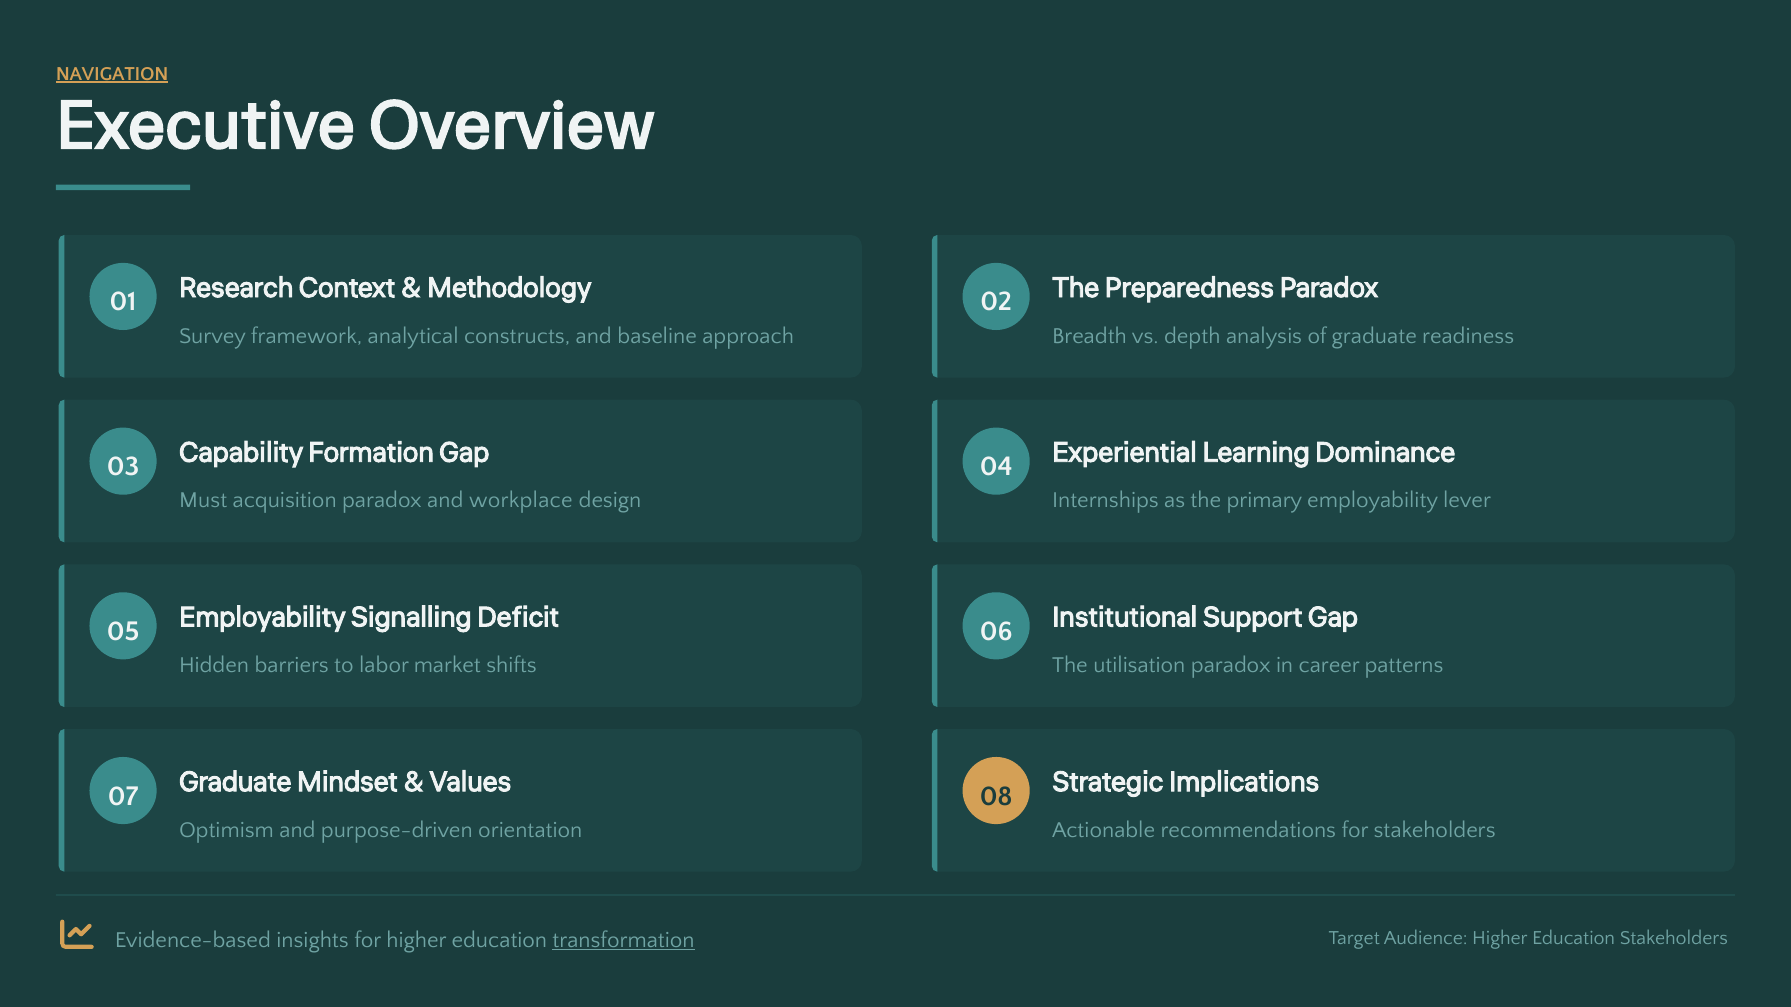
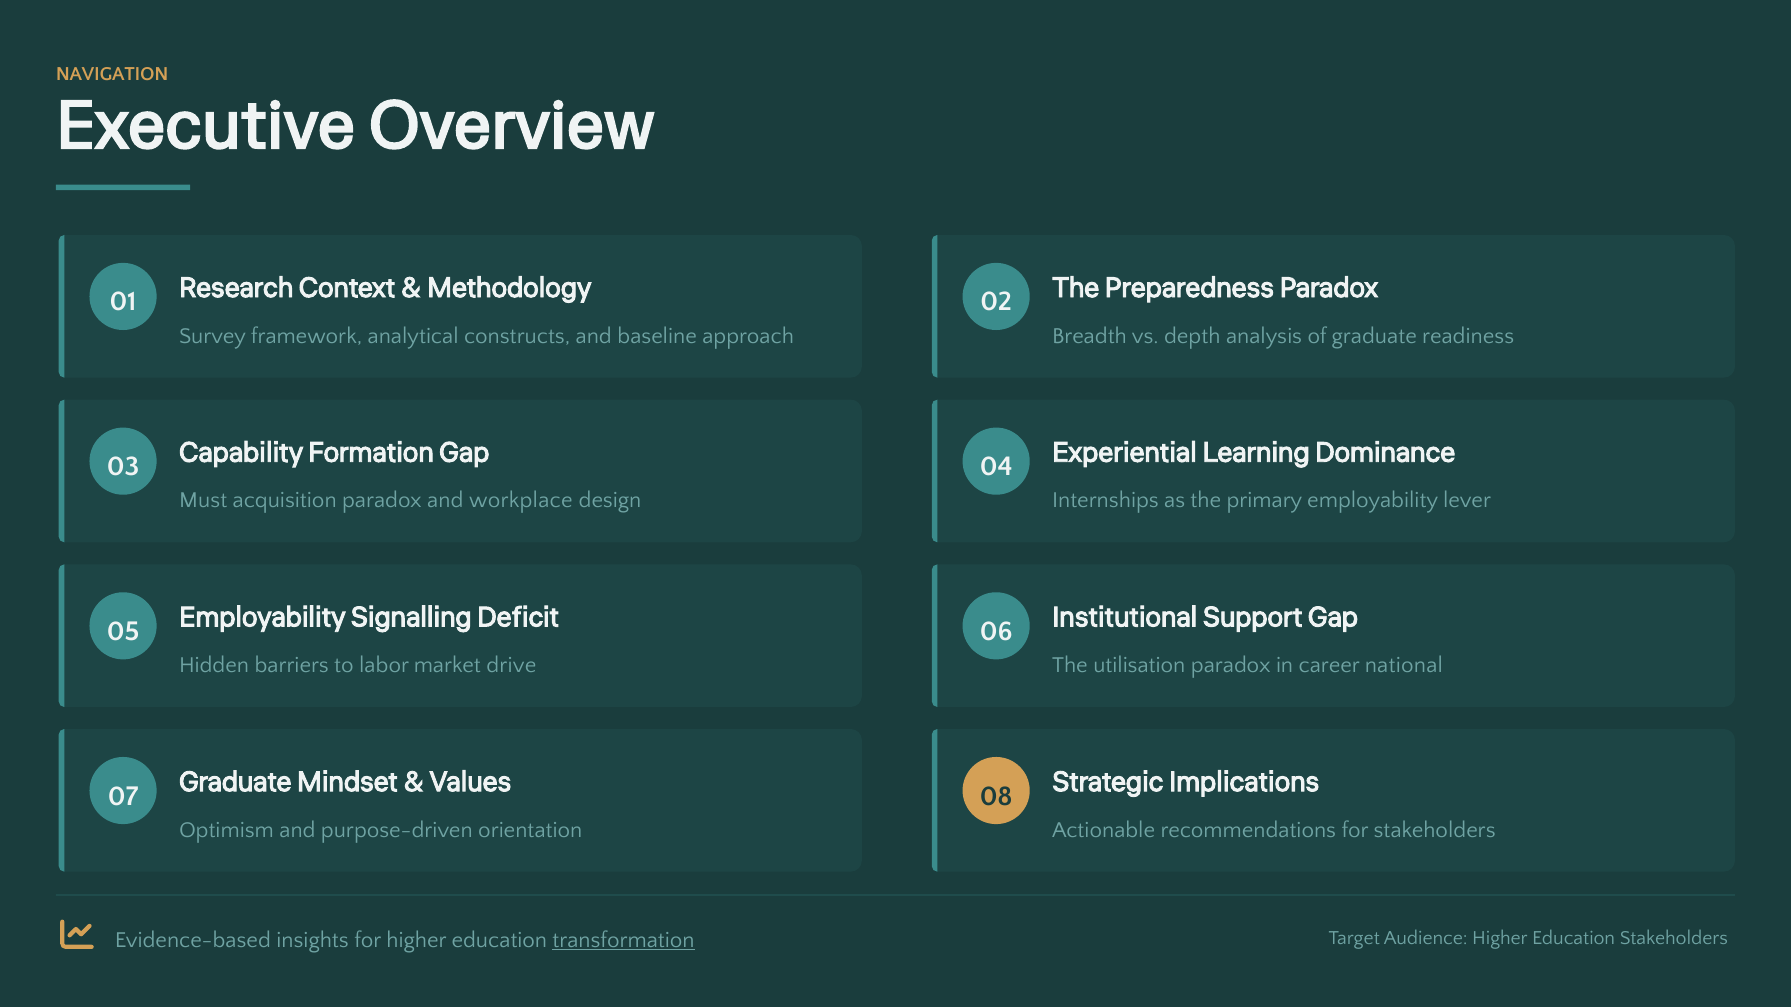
NAVIGATION underline: present -> none
shifts: shifts -> drive
patterns: patterns -> national
